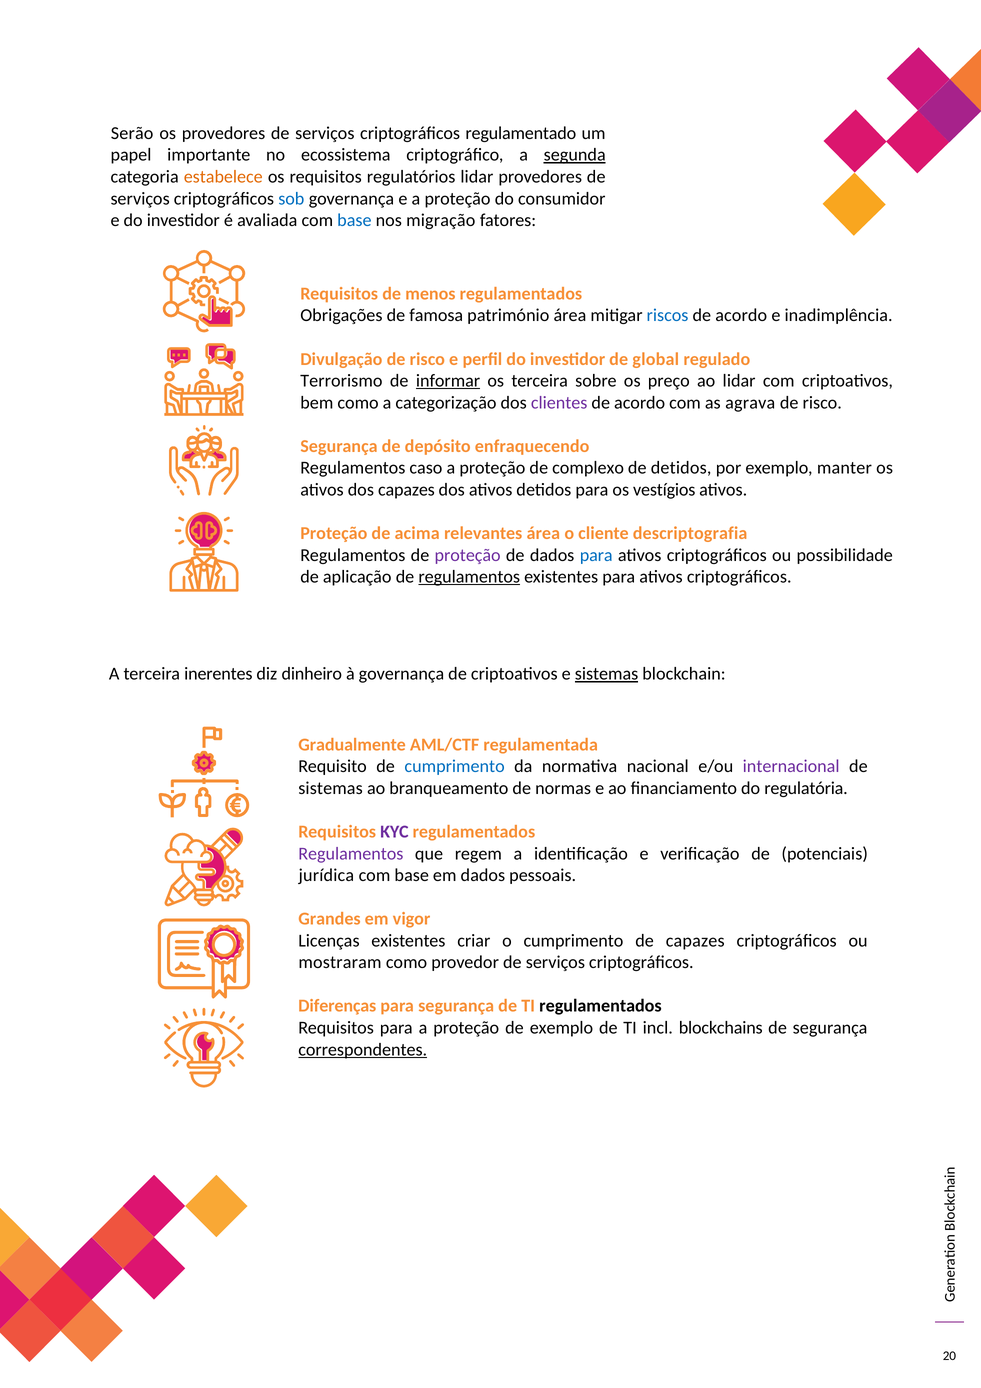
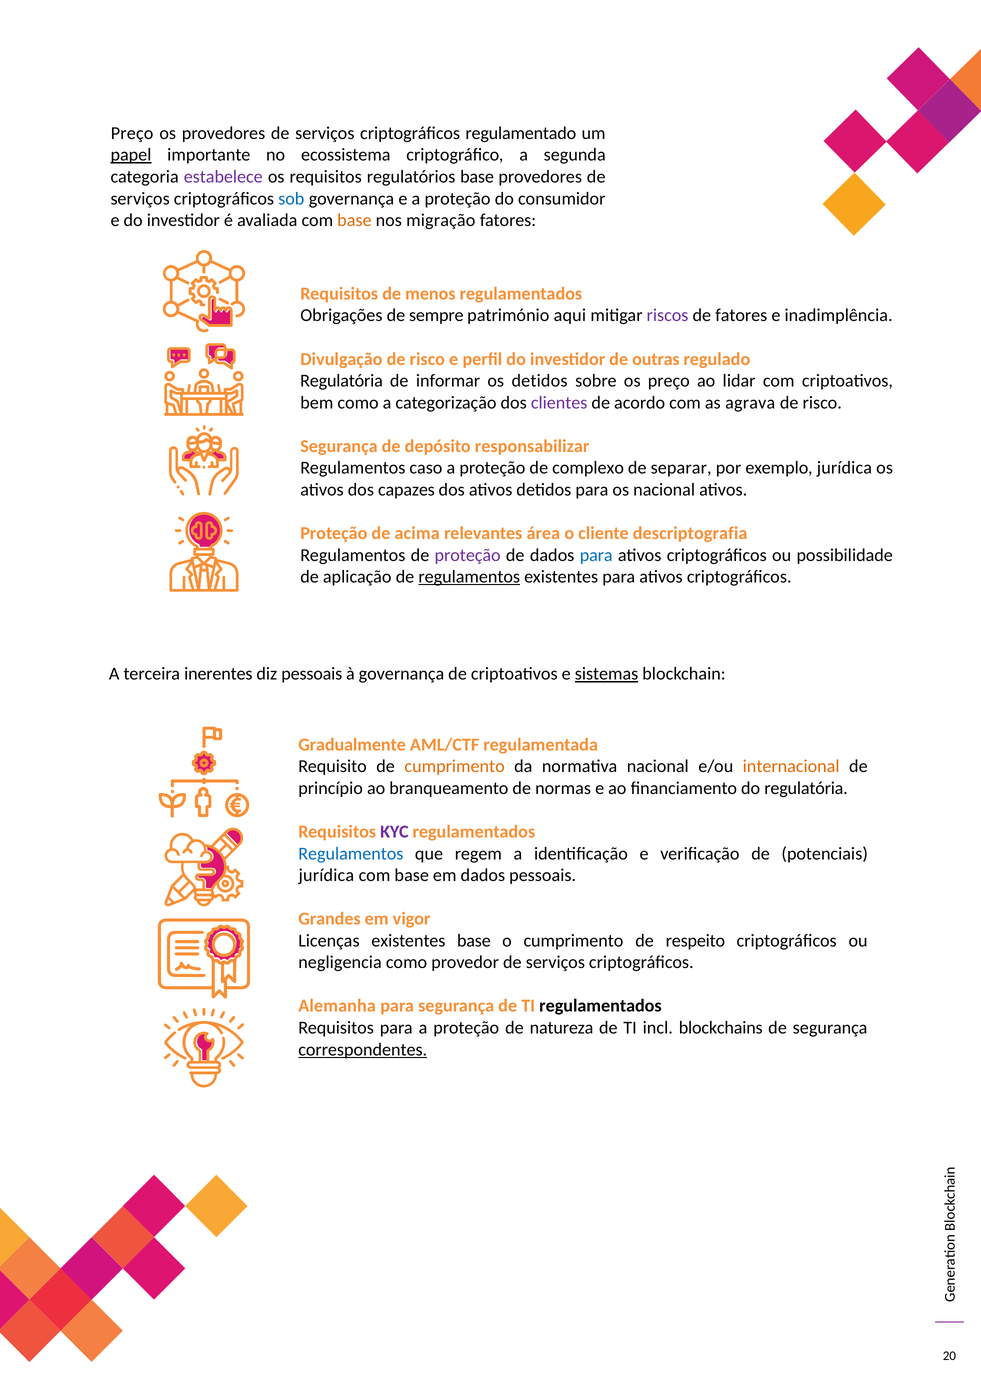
Serão at (132, 133): Serão -> Preço
papel underline: none -> present
segunda underline: present -> none
estabelece colour: orange -> purple
regulatórios lidar: lidar -> base
base at (354, 220) colour: blue -> orange
famosa: famosa -> sempre
património área: área -> aqui
riscos colour: blue -> purple
acordo at (741, 315): acordo -> fatores
global: global -> outras
Terrorismo at (341, 381): Terrorismo -> Regulatória
informar underline: present -> none
os terceira: terceira -> detidos
enfraquecendo: enfraquecendo -> responsabilizar
de detidos: detidos -> separar
exemplo manter: manter -> jurídica
os vestígios: vestígios -> nacional
diz dinheiro: dinheiro -> pessoais
cumprimento at (455, 766) colour: blue -> orange
internacional colour: purple -> orange
sistemas at (331, 788): sistemas -> princípio
Regulamentos at (351, 853) colour: purple -> blue
existentes criar: criar -> base
de capazes: capazes -> respeito
mostraram: mostraram -> negligencia
Diferenças: Diferenças -> Alemanha
de exemplo: exemplo -> natureza
